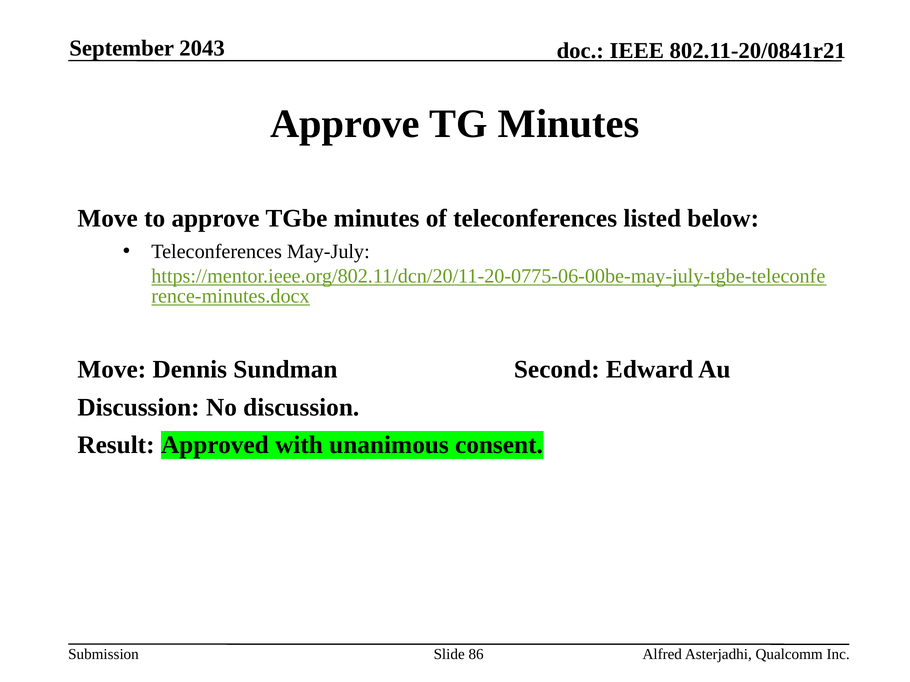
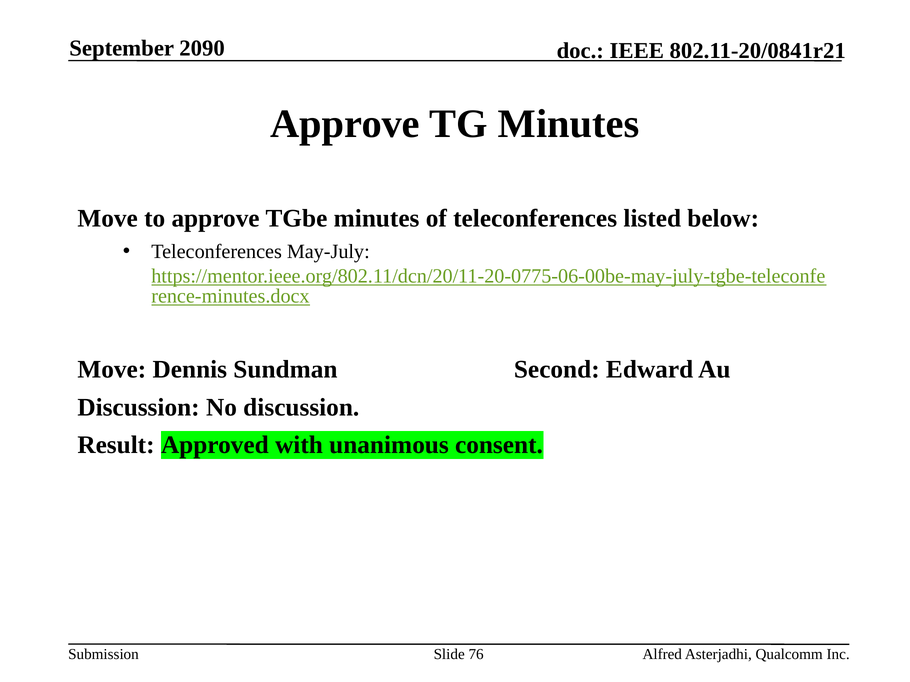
2043: 2043 -> 2090
86: 86 -> 76
